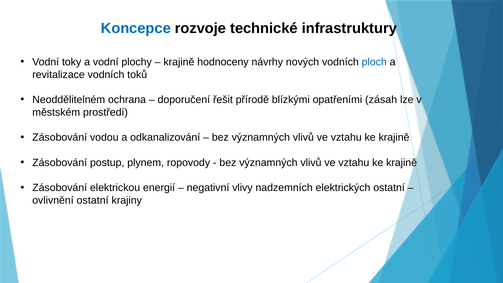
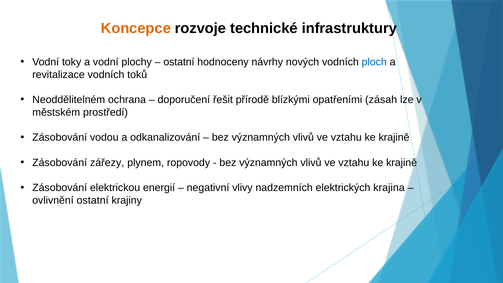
Koncepce colour: blue -> orange
krajině at (179, 62): krajině -> ostatní
postup: postup -> zářezy
elektrických ostatní: ostatní -> krajina
